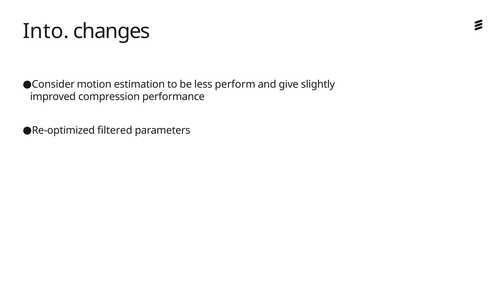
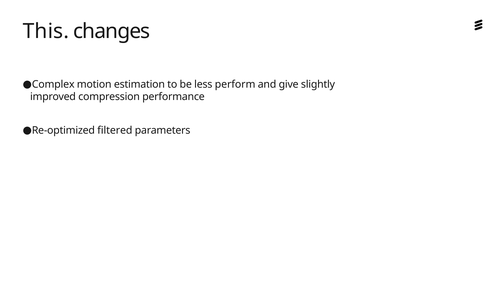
Into: Into -> This
Consider: Consider -> Complex
